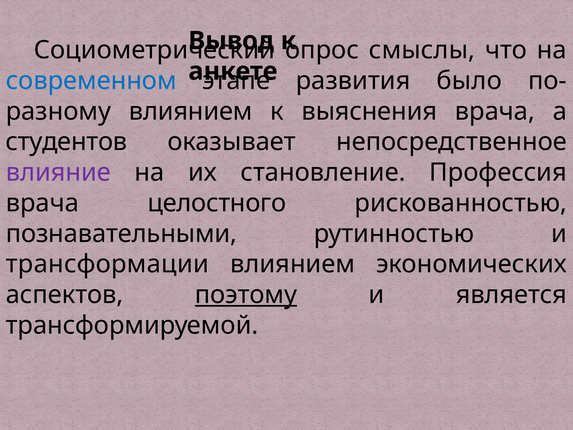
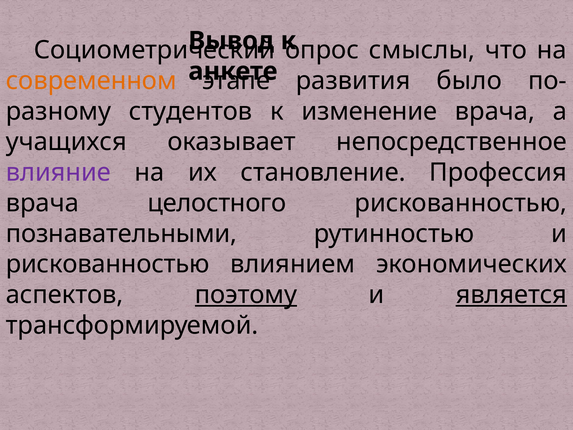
современном colour: blue -> orange
влиянием at (191, 111): влиянием -> студентов
выяснения: выяснения -> изменение
студентов: студентов -> учащихся
трансформации at (107, 264): трансформации -> рискованностью
является underline: none -> present
